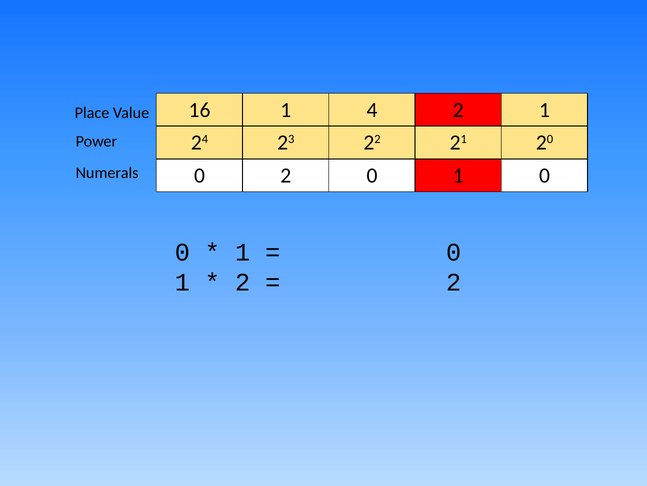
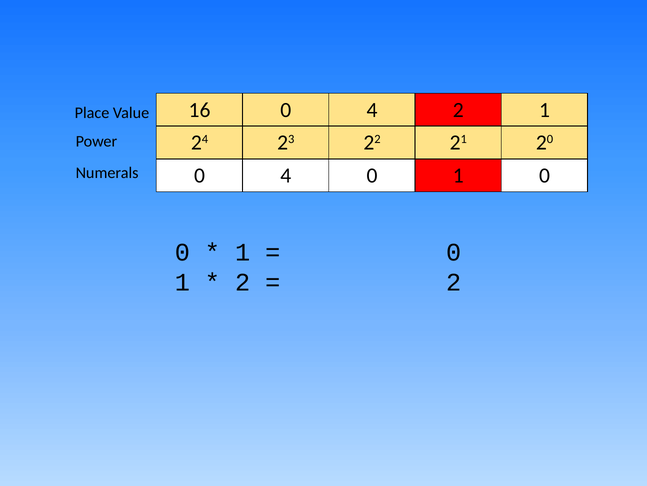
16 1: 1 -> 0
2 at (286, 175): 2 -> 4
